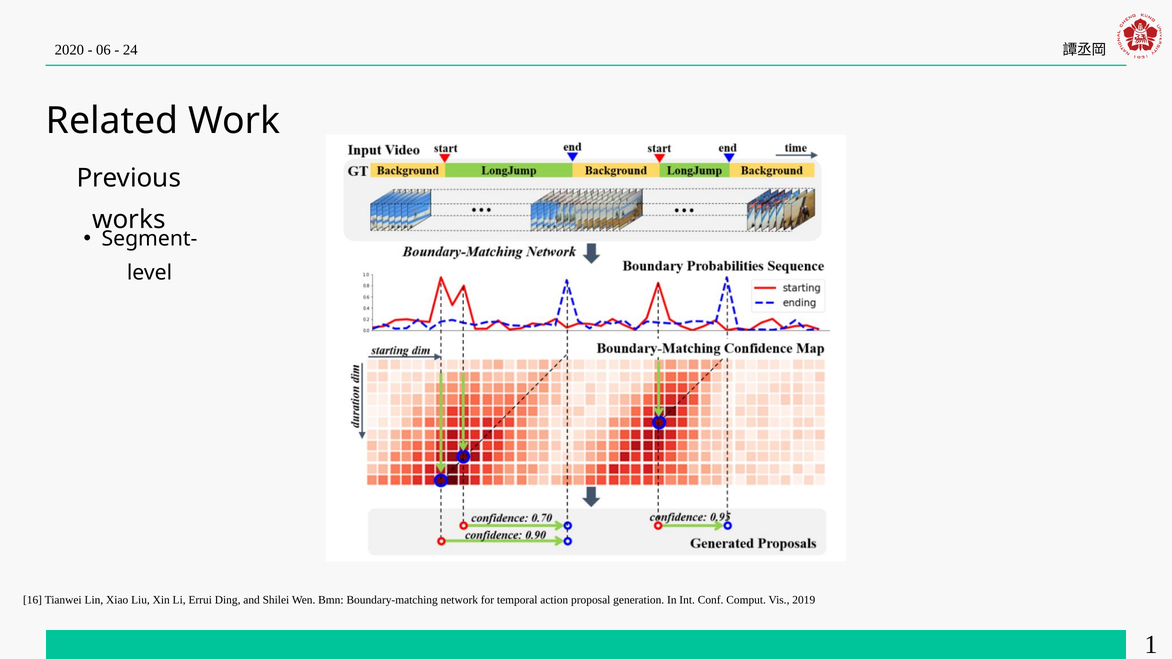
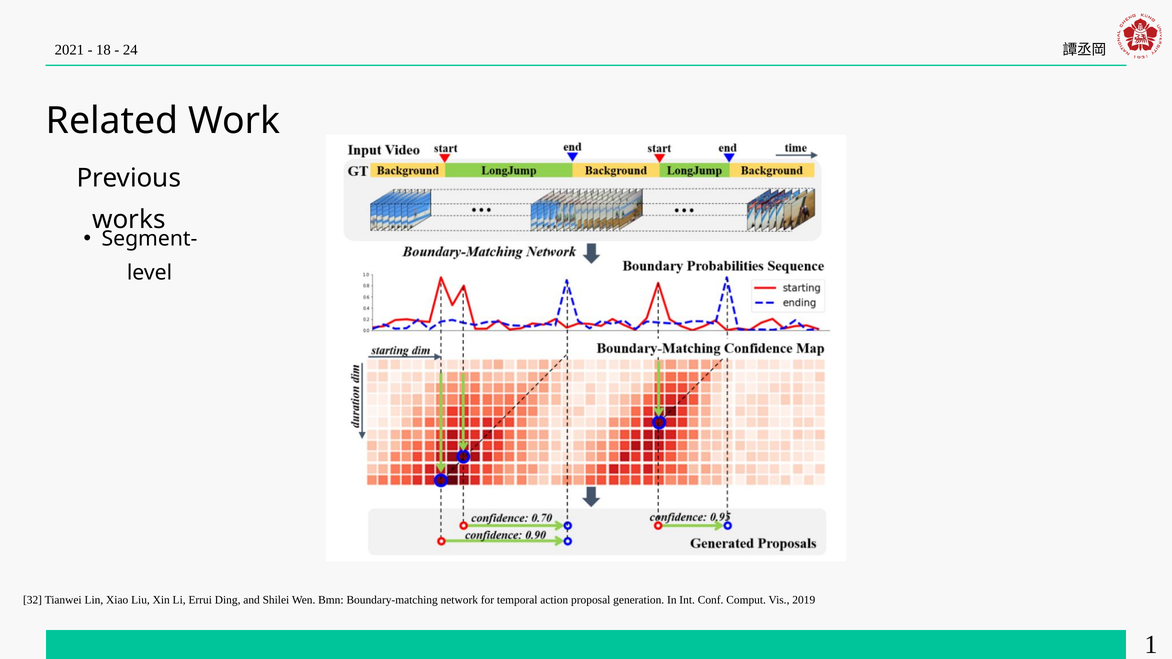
2020: 2020 -> 2021
06: 06 -> 18
16: 16 -> 32
